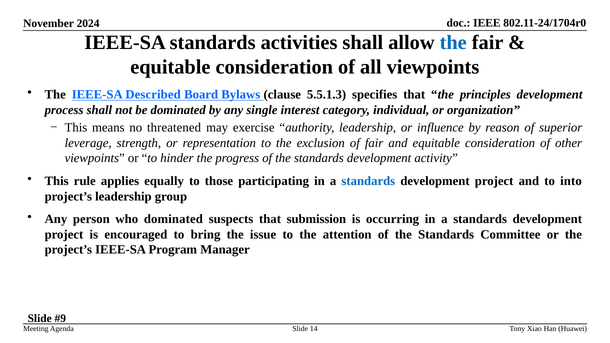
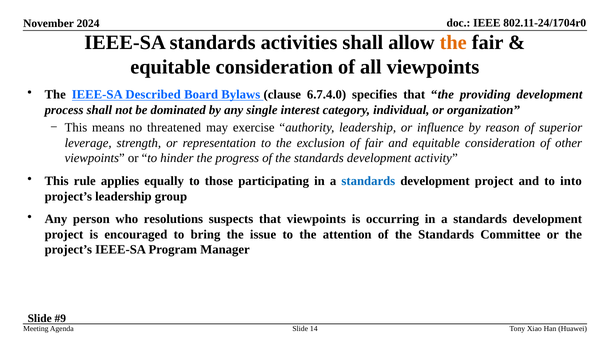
the at (453, 43) colour: blue -> orange
5.5.1.3: 5.5.1.3 -> 6.7.4.0
principles: principles -> providing
who dominated: dominated -> resolutions
that submission: submission -> viewpoints
